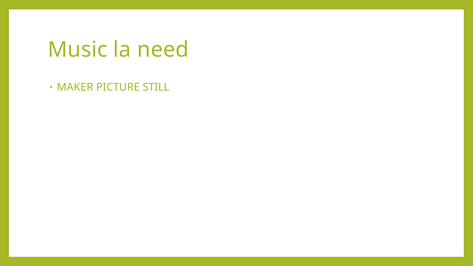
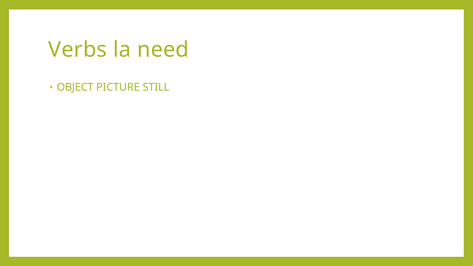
Music: Music -> Verbs
MAKER: MAKER -> OBJECT
